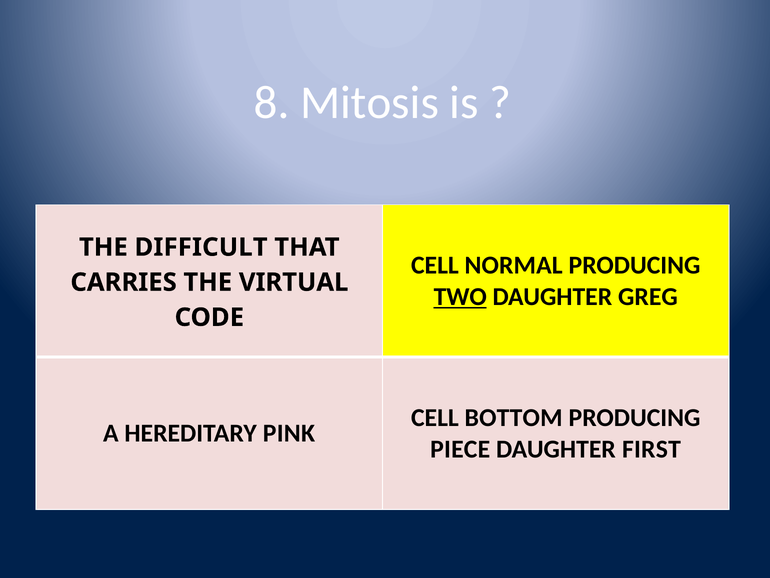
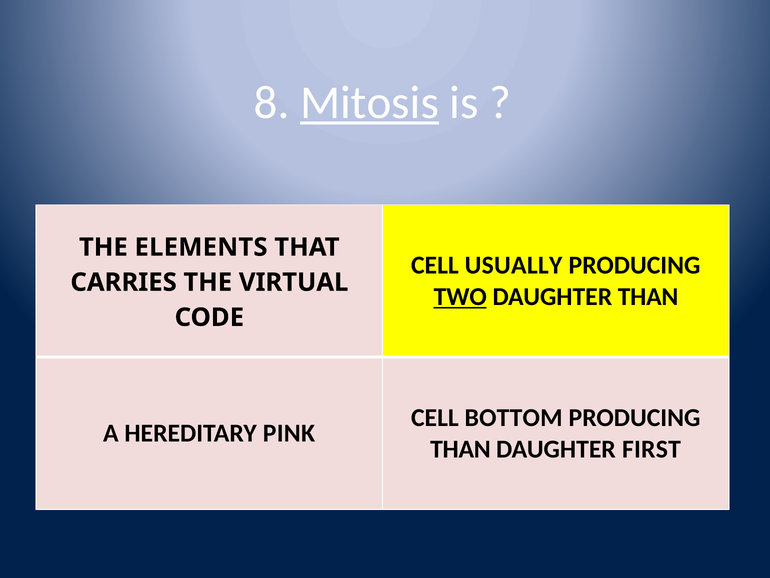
Mitosis underline: none -> present
DIFFICULT: DIFFICULT -> ELEMENTS
NORMAL: NORMAL -> USUALLY
DAUGHTER GREG: GREG -> THAN
PIECE at (460, 449): PIECE -> THAN
